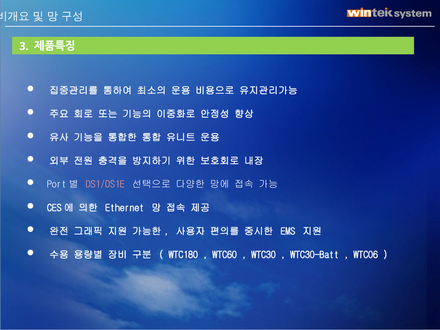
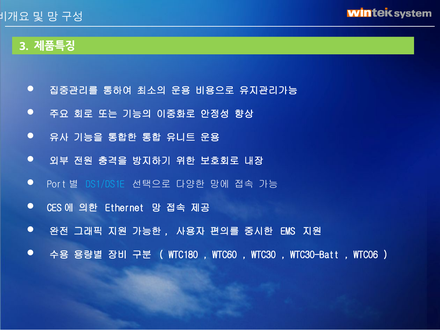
DS1/DS1E colour: pink -> light blue
